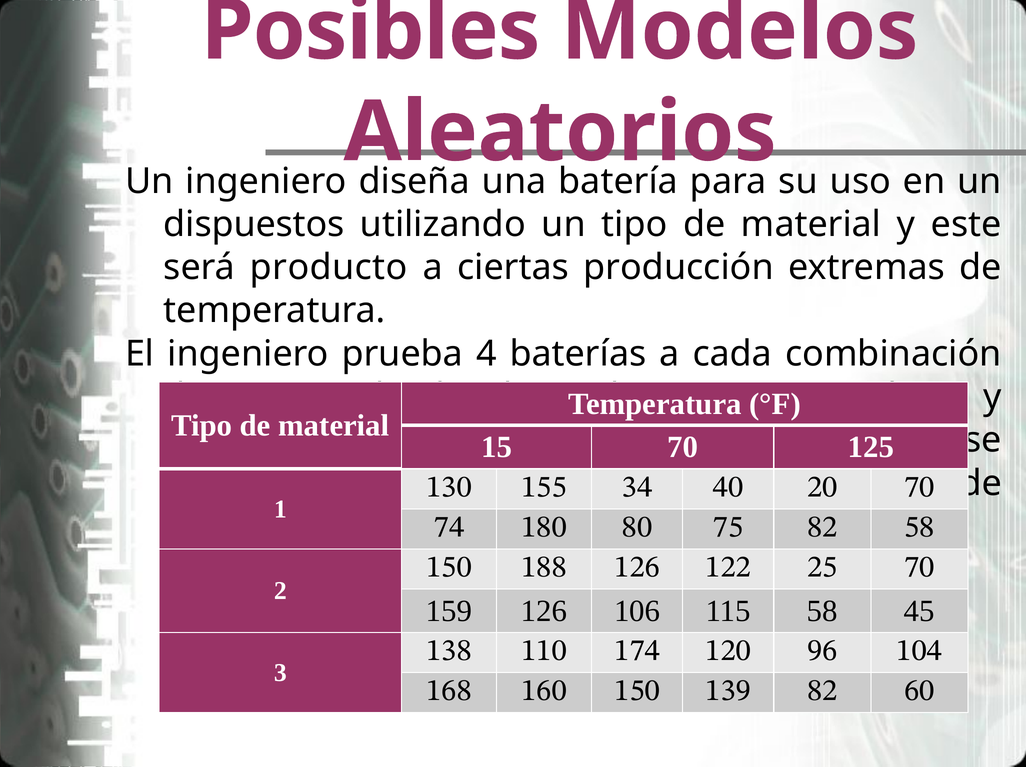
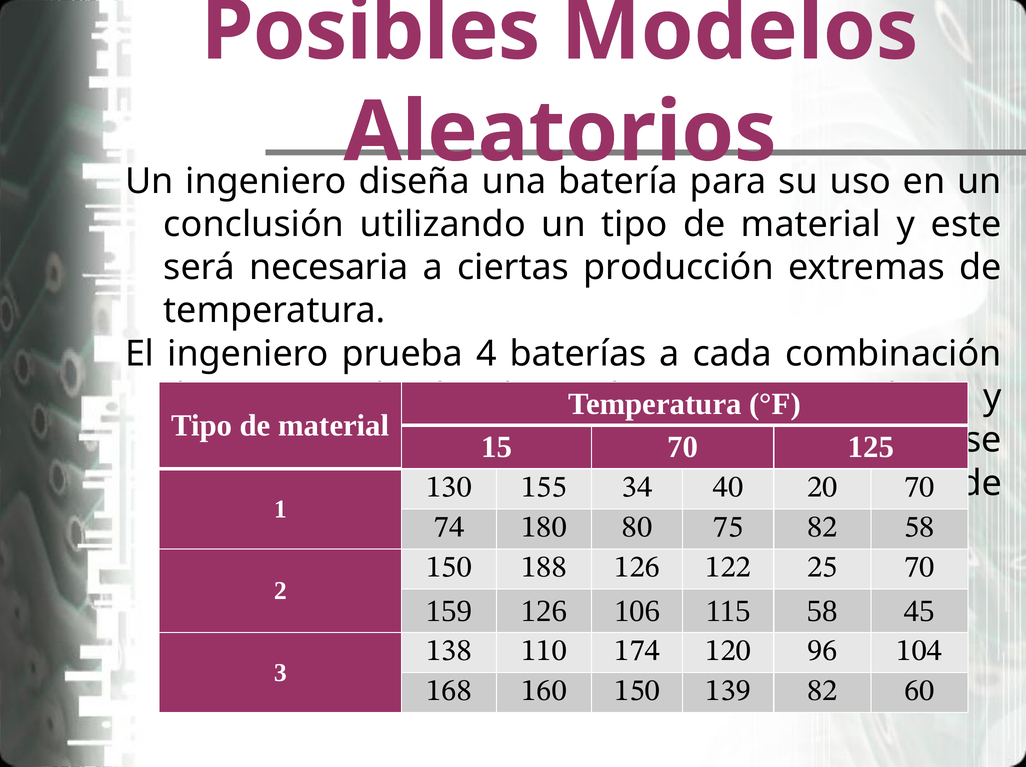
dispuestos: dispuestos -> conclusión
producto: producto -> necesaria
